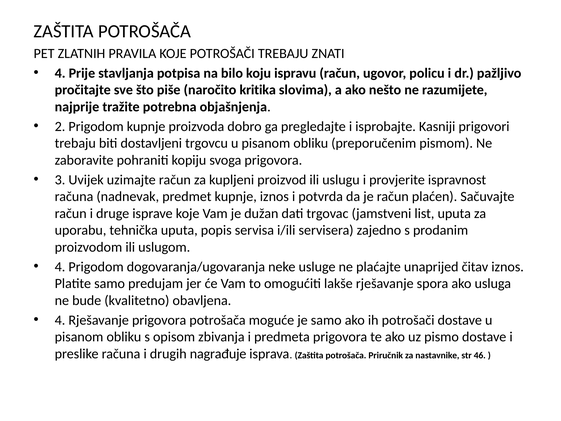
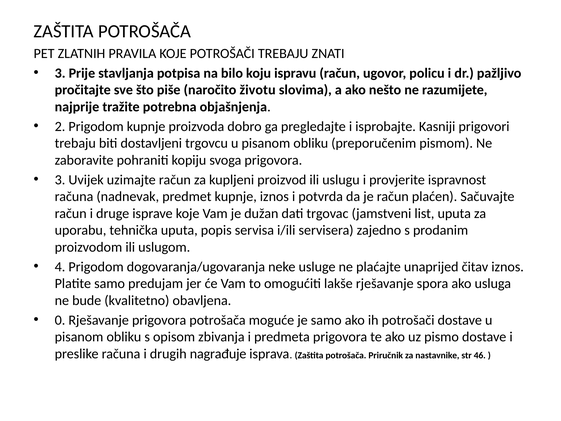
4 at (60, 73): 4 -> 3
kritika: kritika -> životu
4 at (60, 320): 4 -> 0
